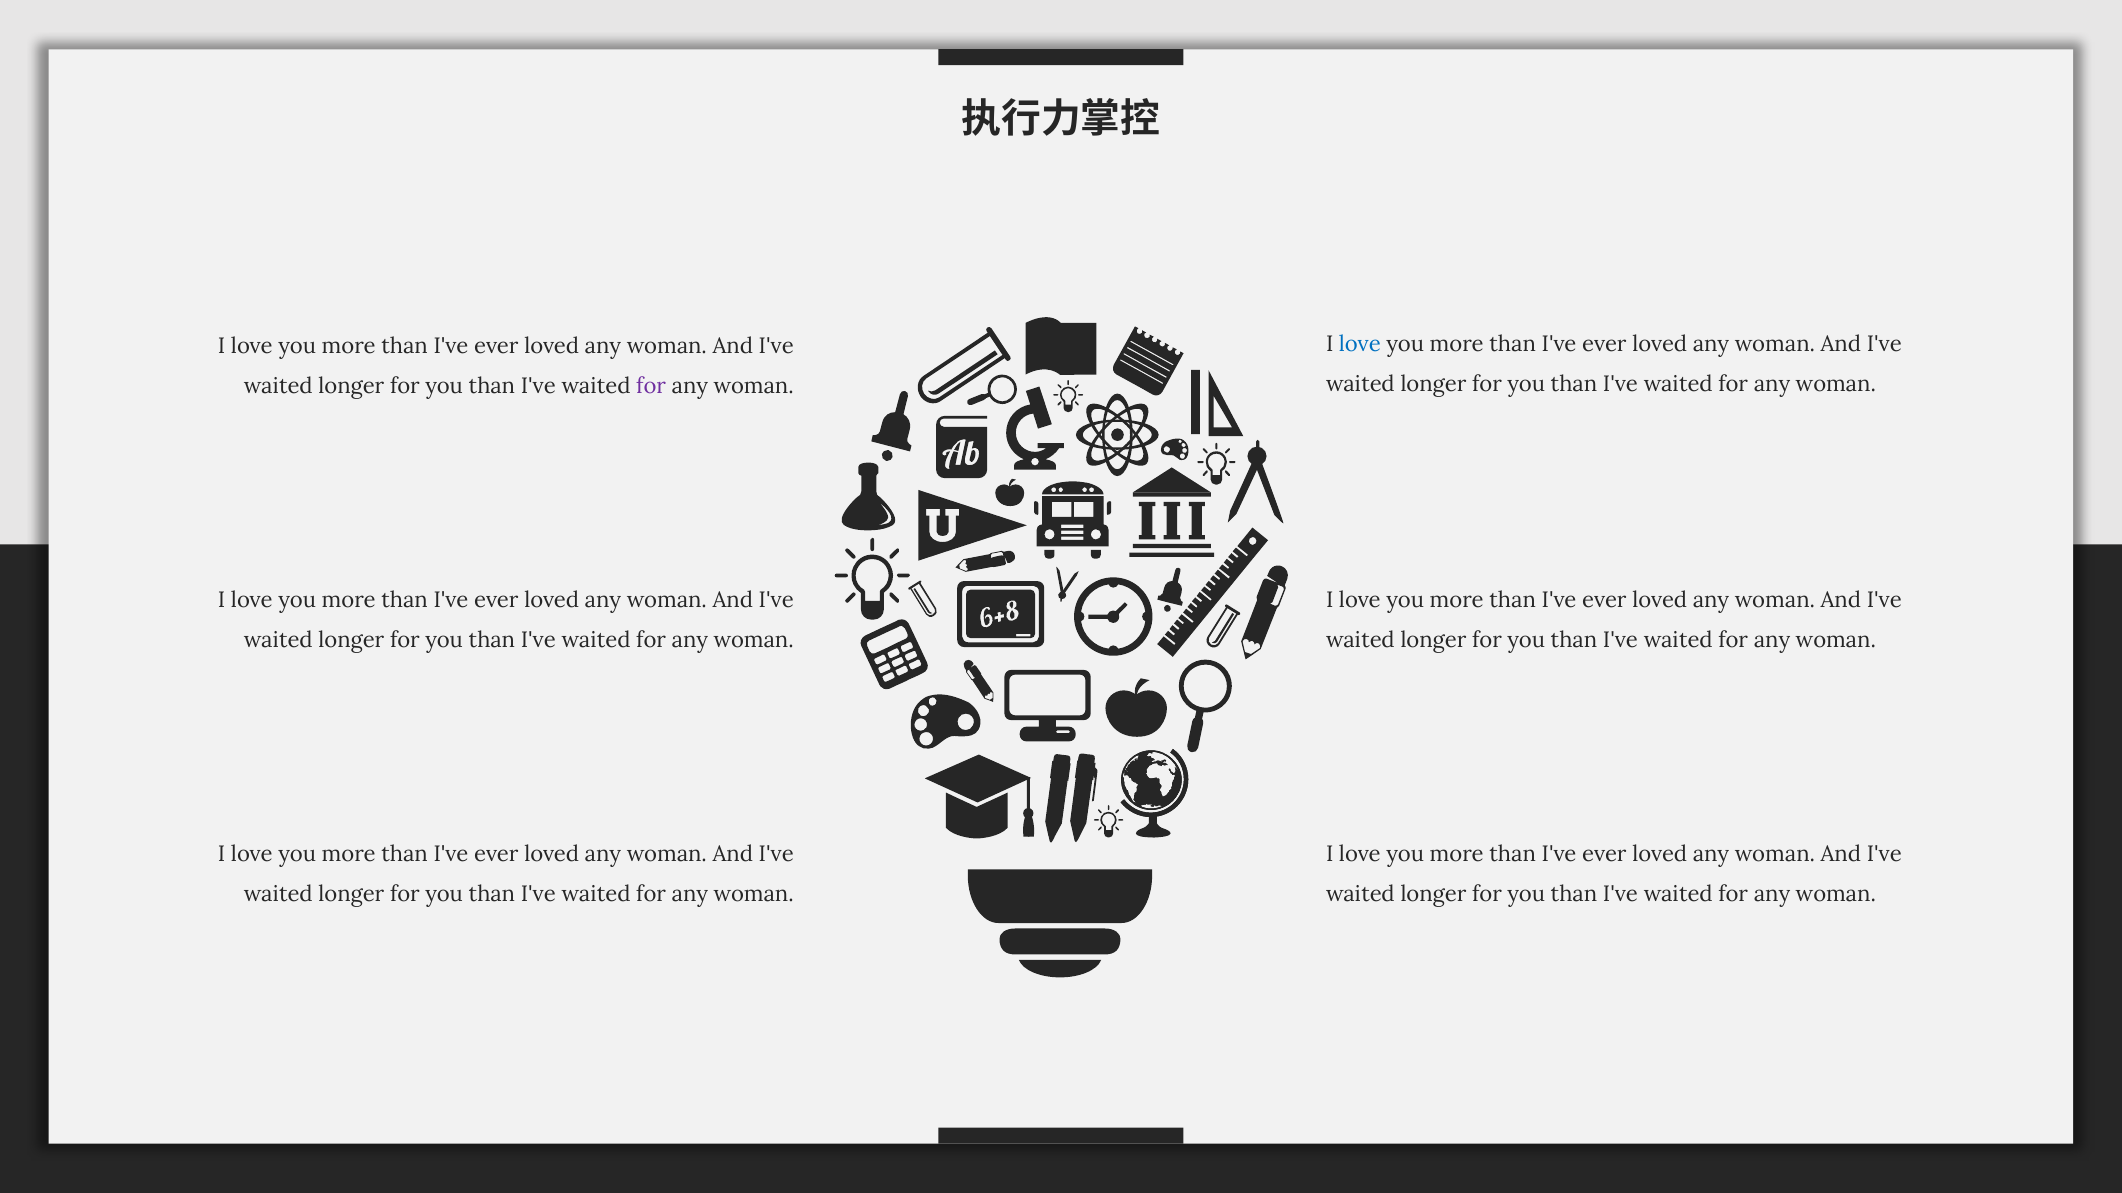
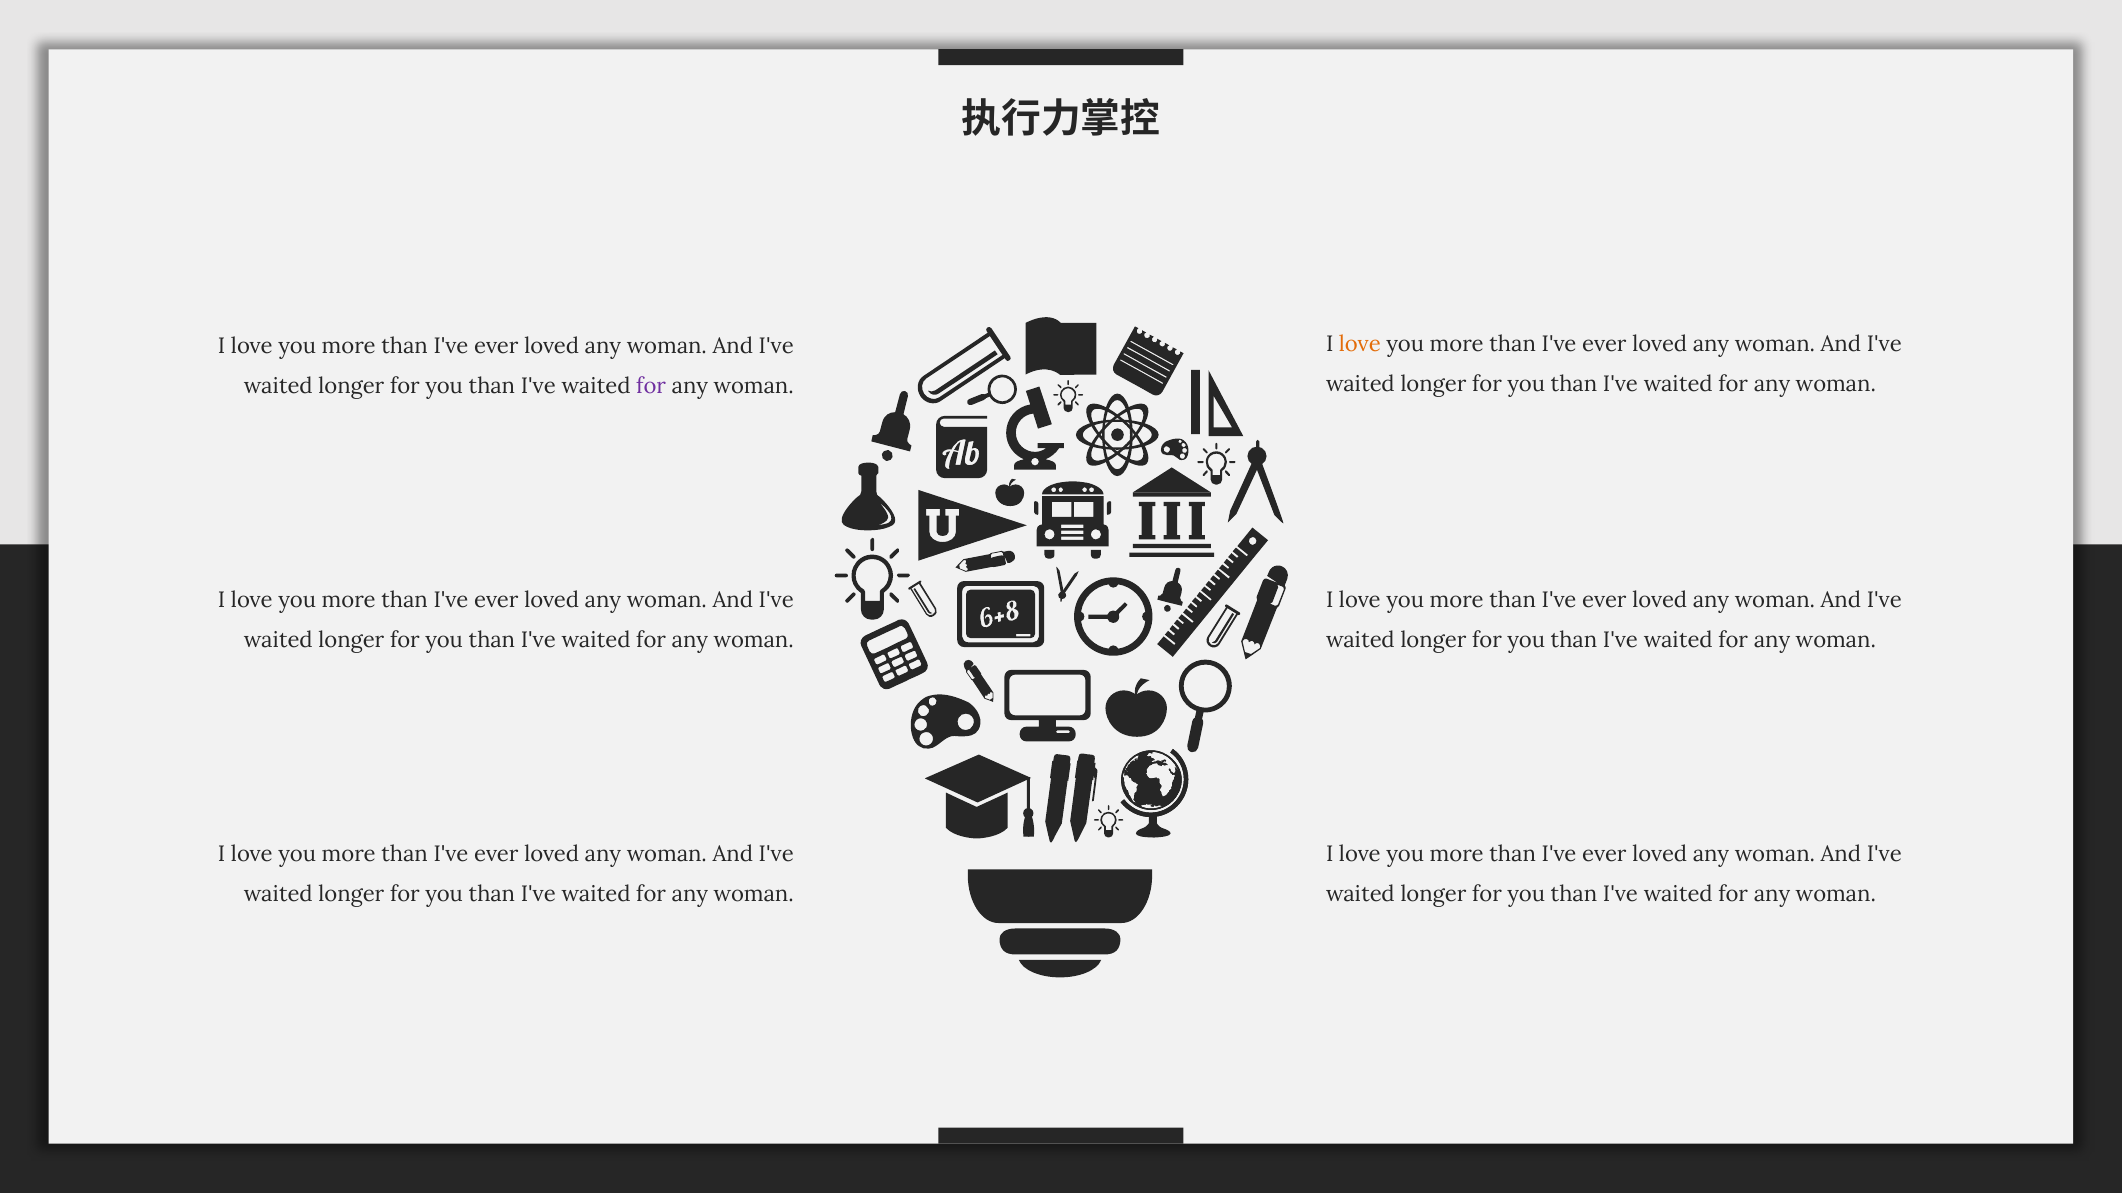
love at (1360, 344) colour: blue -> orange
